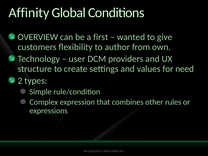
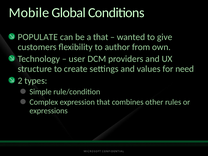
Affinity: Affinity -> Mobile
OVERVIEW: OVERVIEW -> POPULATE
a first: first -> that
